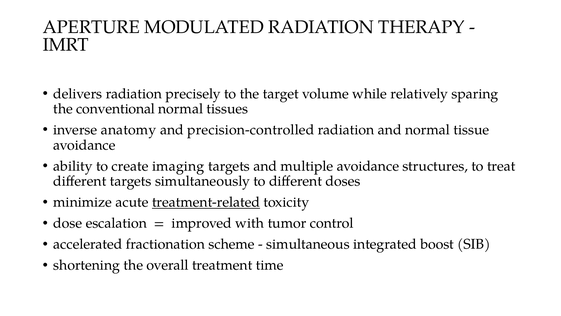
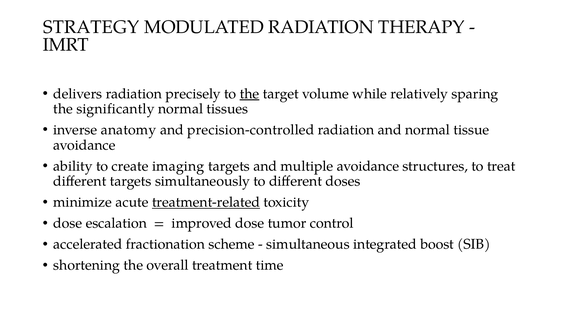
APERTURE: APERTURE -> STRATEGY
the at (250, 94) underline: none -> present
conventional: conventional -> significantly
improved with: with -> dose
